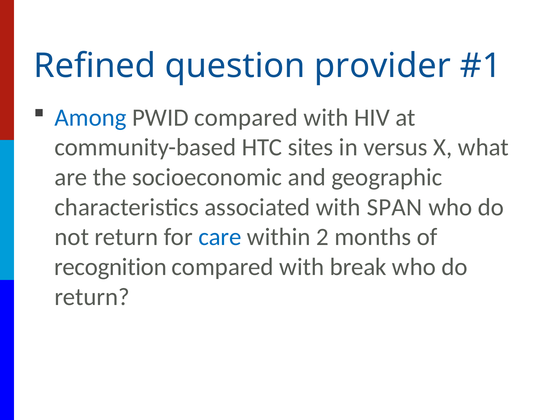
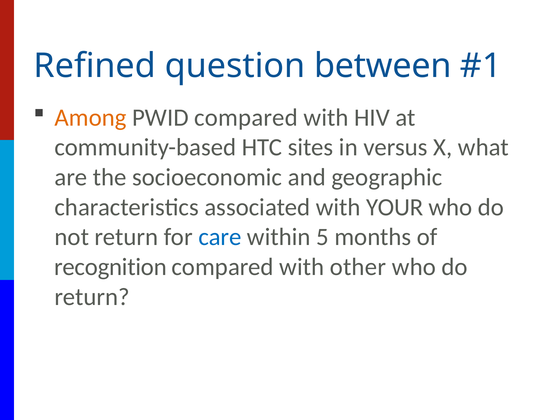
provider: provider -> between
Among colour: blue -> orange
SPAN: SPAN -> YOUR
2: 2 -> 5
break: break -> other
